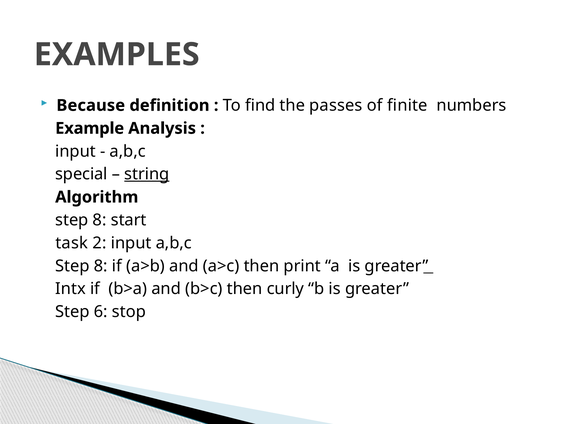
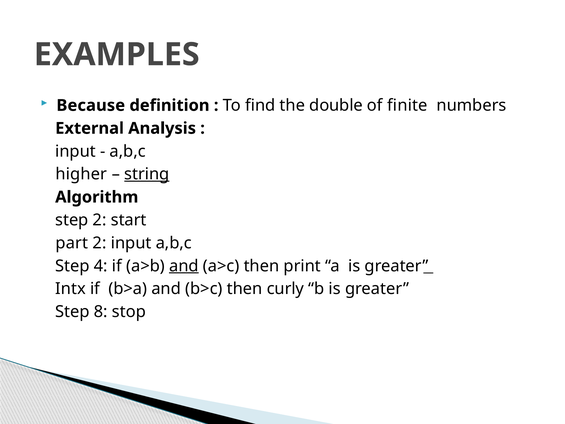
passes: passes -> double
Example: Example -> External
special: special -> higher
8 at (100, 220): 8 -> 2
task: task -> part
8 at (101, 266): 8 -> 4
and at (184, 266) underline: none -> present
6: 6 -> 8
